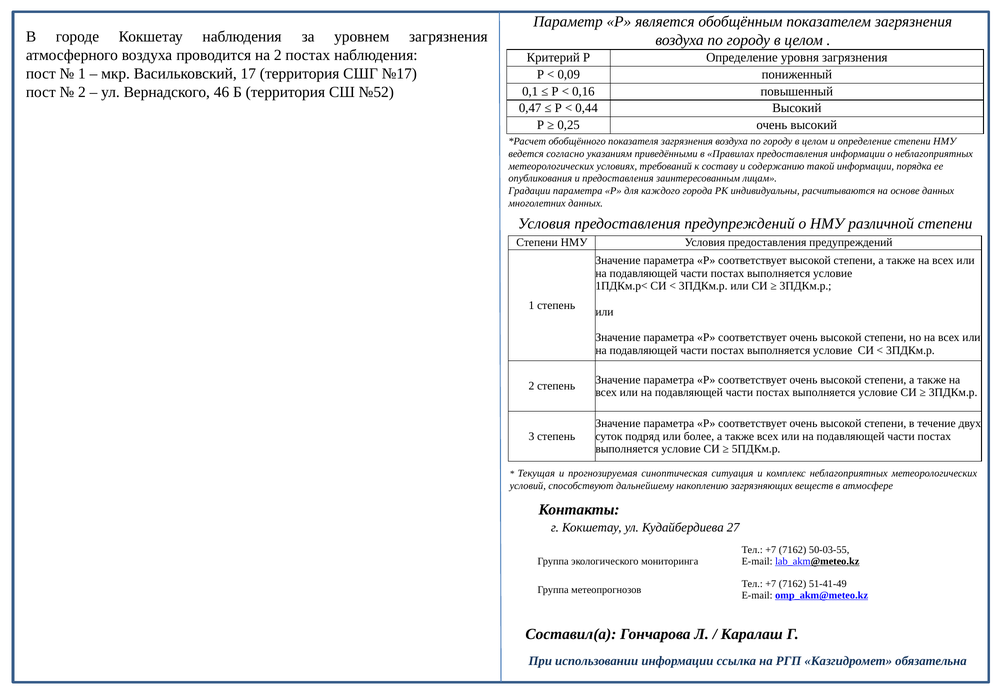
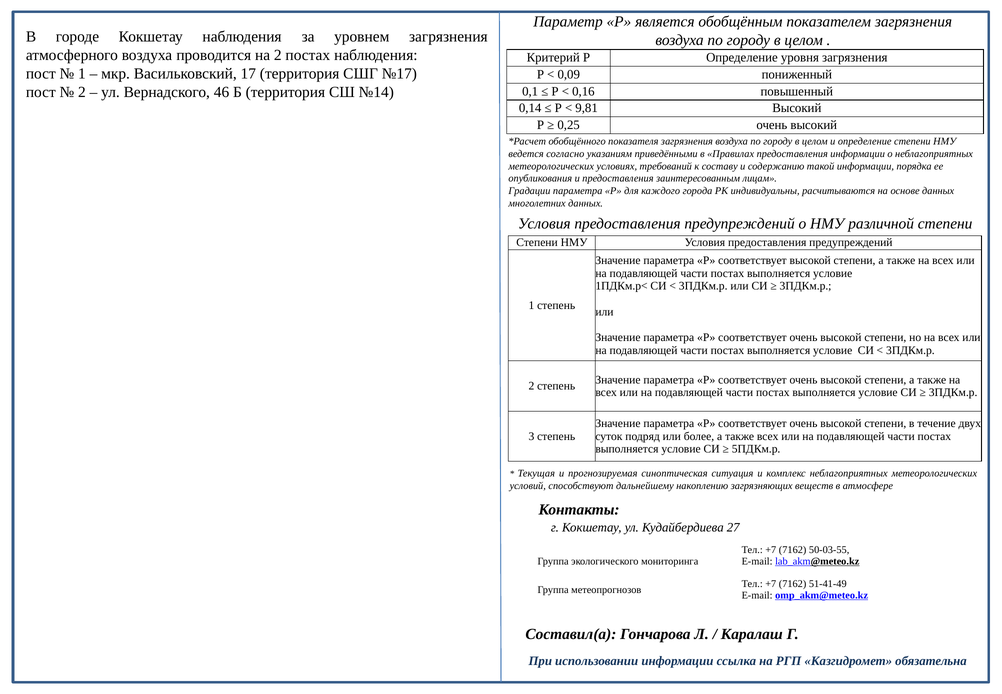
№52: №52 -> №14
0,47: 0,47 -> 0,14
0,44: 0,44 -> 9,81
